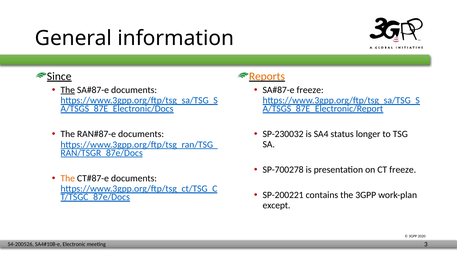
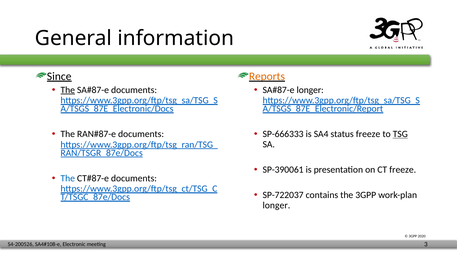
freeze at (310, 90): freeze -> longer
SP-230032: SP-230032 -> SP-666333
status longer: longer -> freeze
TSG underline: none -> present
SP-700278: SP-700278 -> SP-390061
The at (68, 178) colour: orange -> blue
SP-200221: SP-200221 -> SP-722037
except at (276, 205): except -> longer
